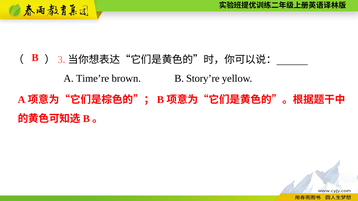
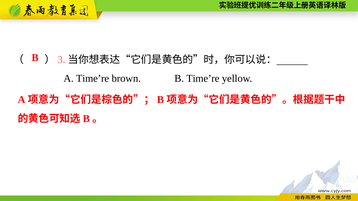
B Story’re: Story’re -> Time’re
